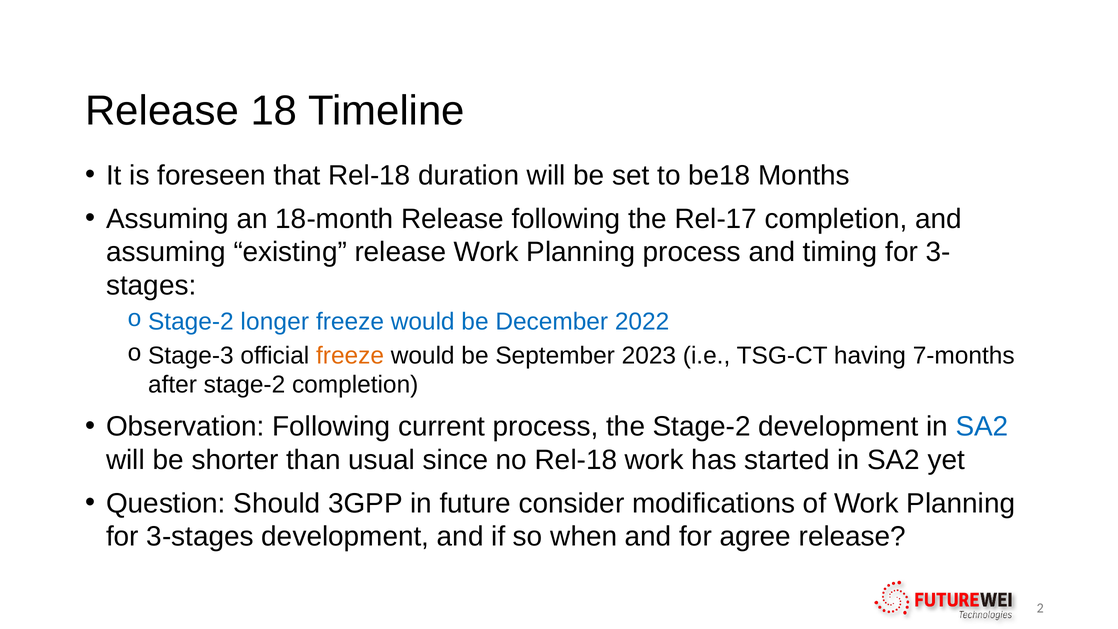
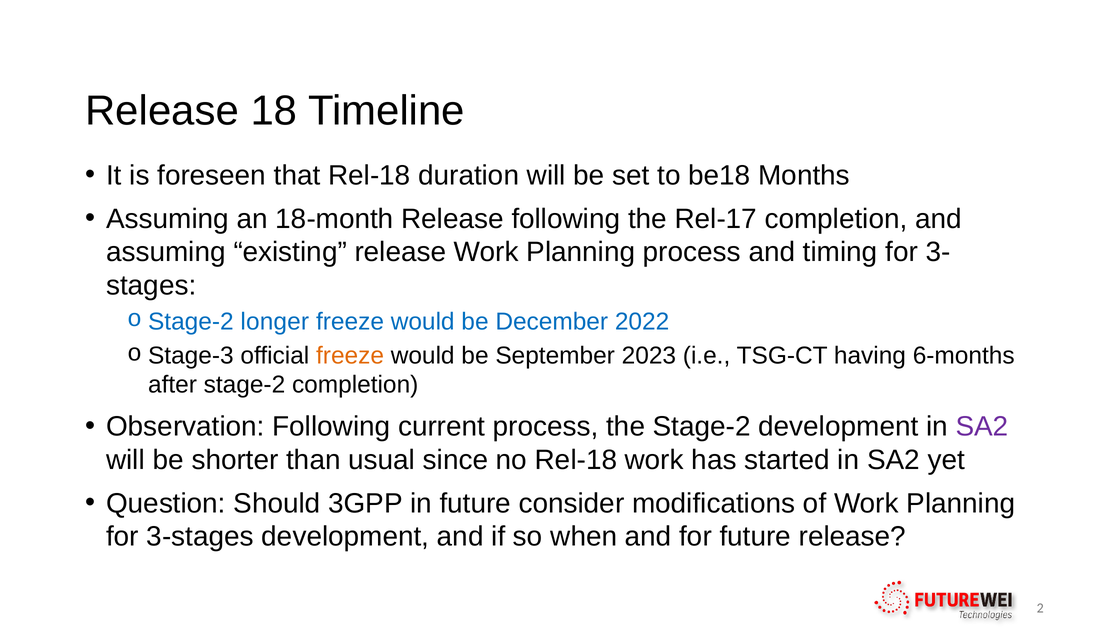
7-months: 7-months -> 6-months
SA2 at (982, 427) colour: blue -> purple
for agree: agree -> future
